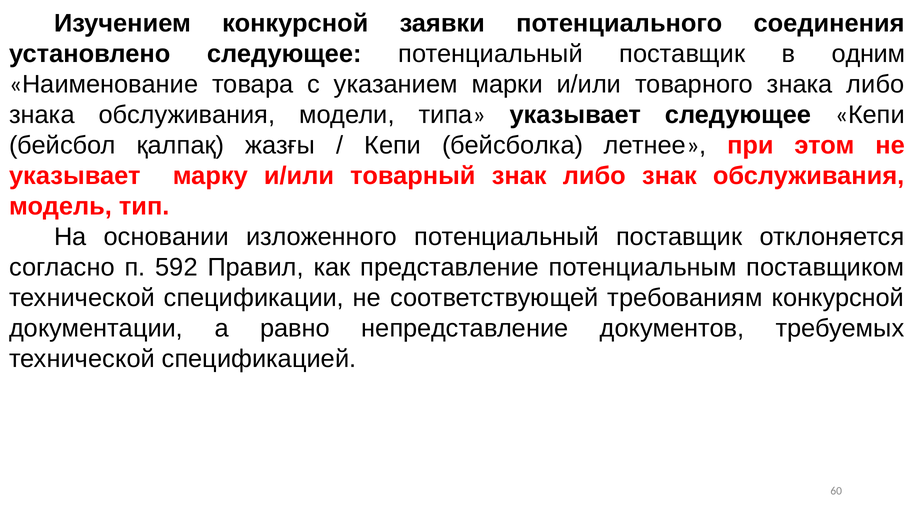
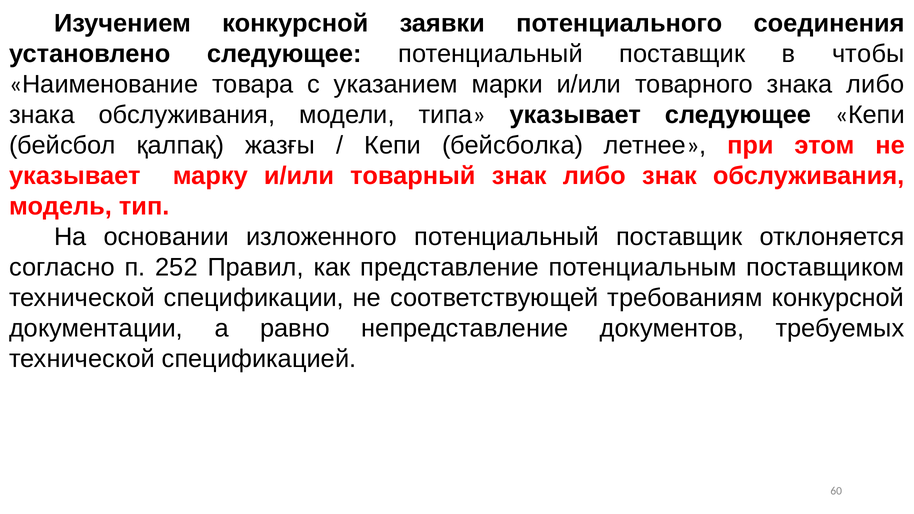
одним: одним -> чтобы
592: 592 -> 252
